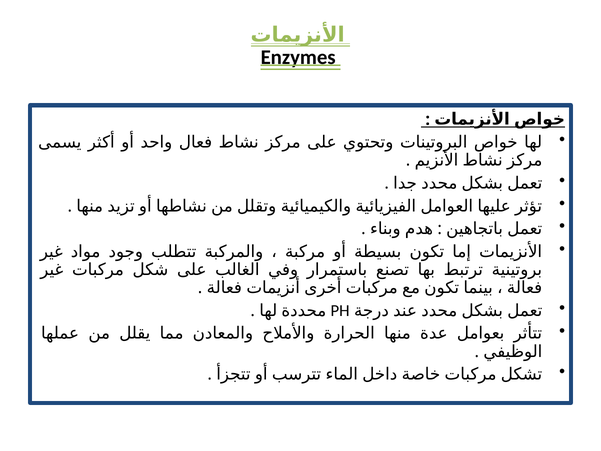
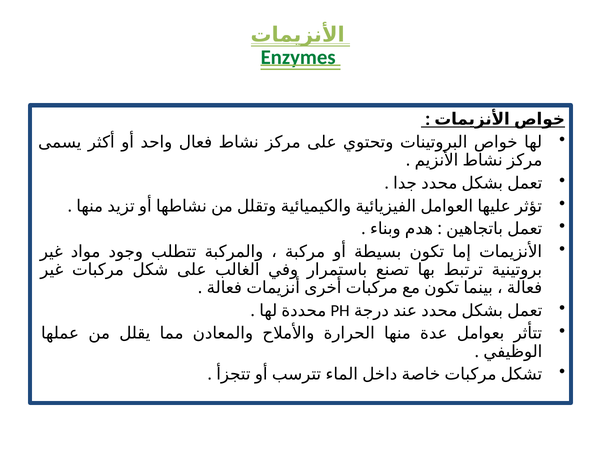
Enzymes colour: black -> green
